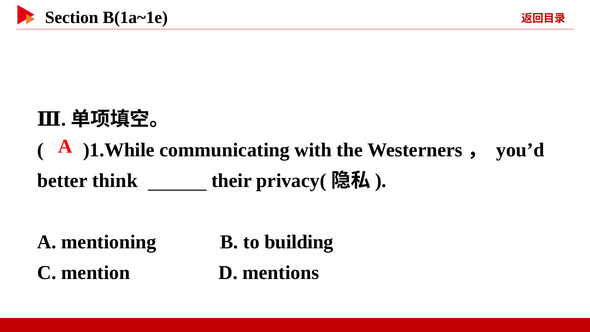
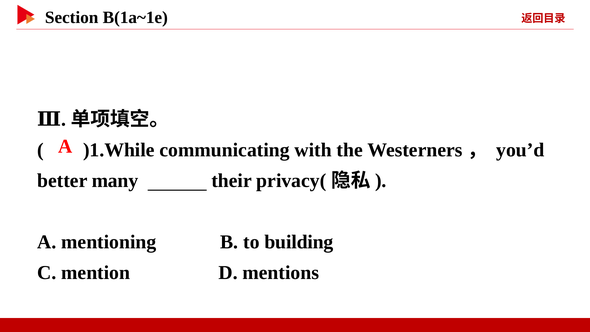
think: think -> many
